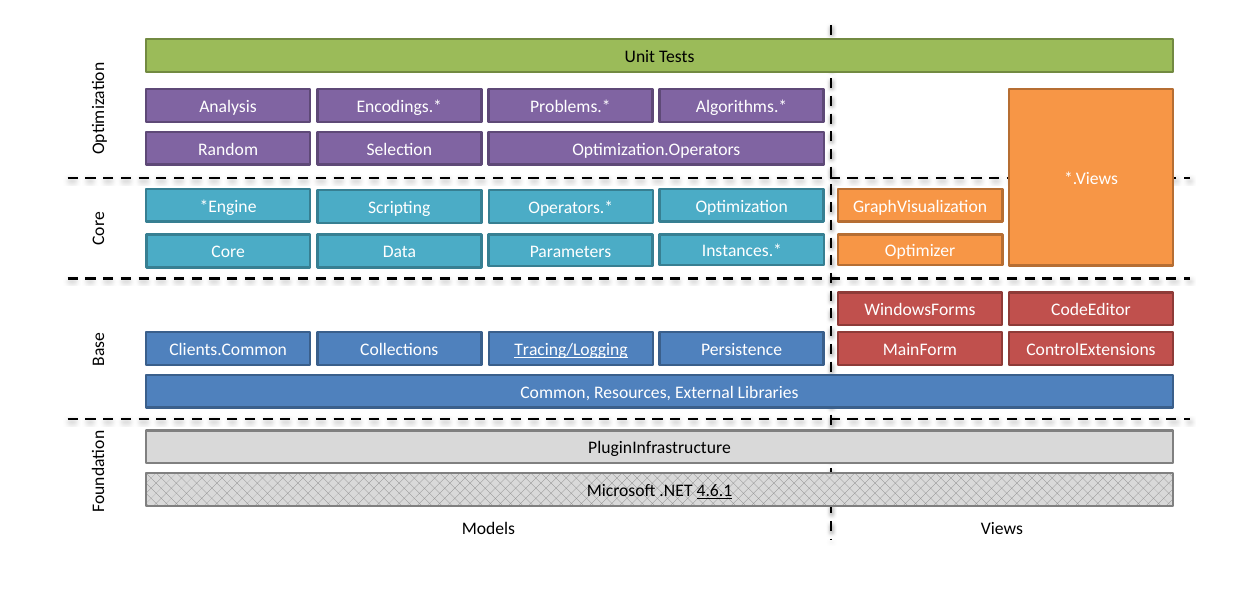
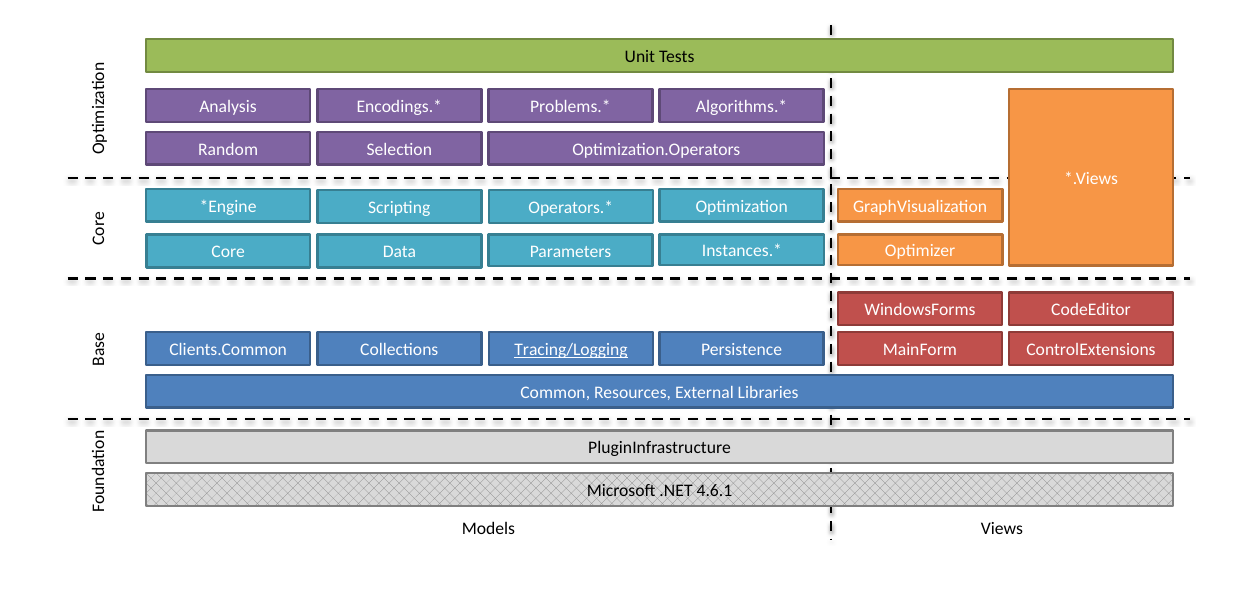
4.6.1 underline: present -> none
